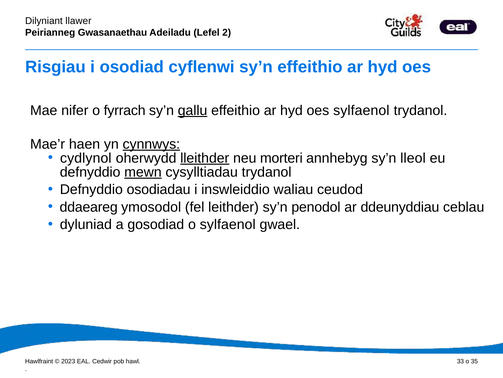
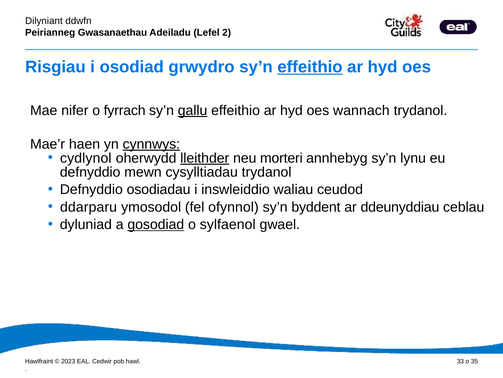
llawer: llawer -> ddwfn
cyflenwi: cyflenwi -> grwydro
effeithio at (310, 67) underline: none -> present
oes sylfaenol: sylfaenol -> wannach
lleol: lleol -> lynu
mewn underline: present -> none
ddaeareg: ddaeareg -> ddarparu
leithder: leithder -> ofynnol
penodol: penodol -> byddent
gosodiad underline: none -> present
